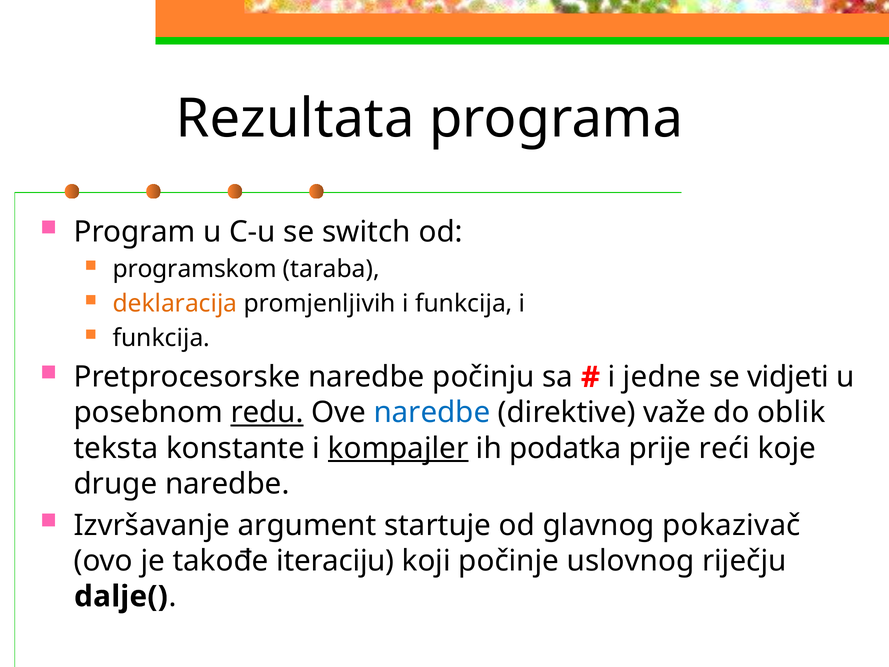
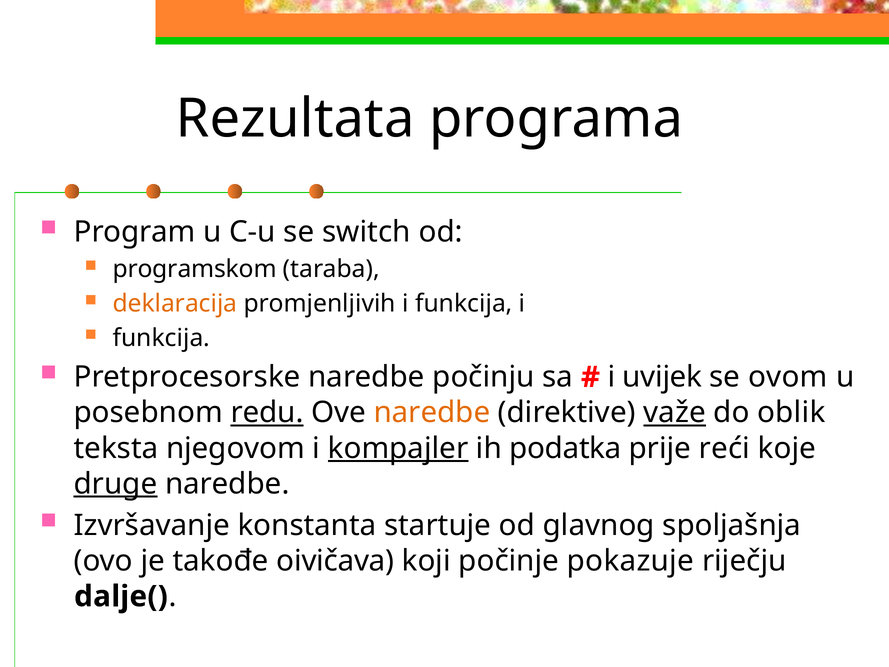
jedne: jedne -> uvijek
vidjeti: vidjeti -> ovom
naredbe at (432, 413) colour: blue -> orange
važe underline: none -> present
konstante: konstante -> njegovom
druge underline: none -> present
argument: argument -> konstanta
pokazivač: pokazivač -> spoljašnja
iteraciju: iteraciju -> oivičava
uslovnog: uslovnog -> pokazuje
